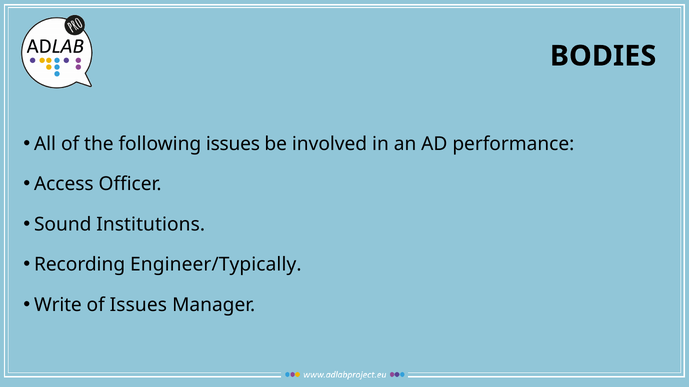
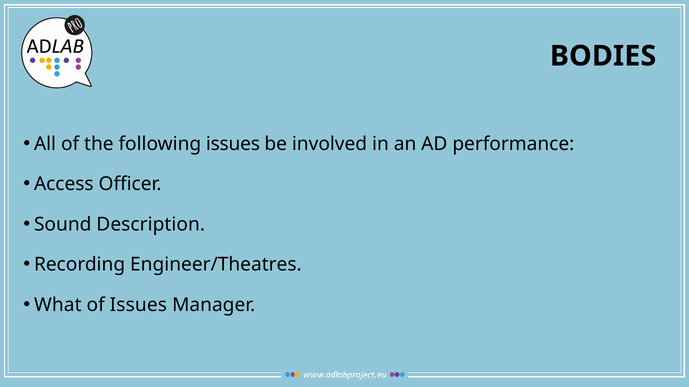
Institutions: Institutions -> Description
Engineer/Typically: Engineer/Typically -> Engineer/Theatres
Write: Write -> What
